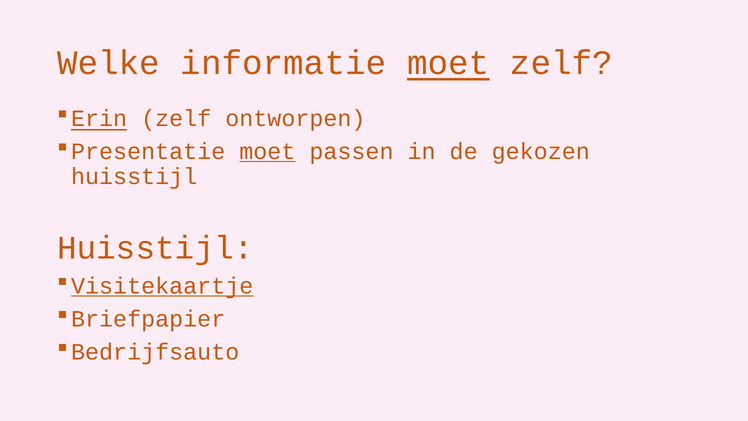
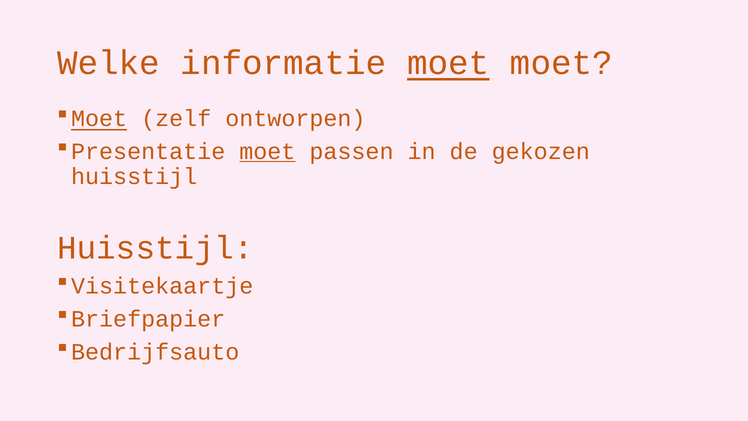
zelf at (561, 63): zelf -> moet
Erin at (99, 118): Erin -> Moet
Visitekaartje underline: present -> none
